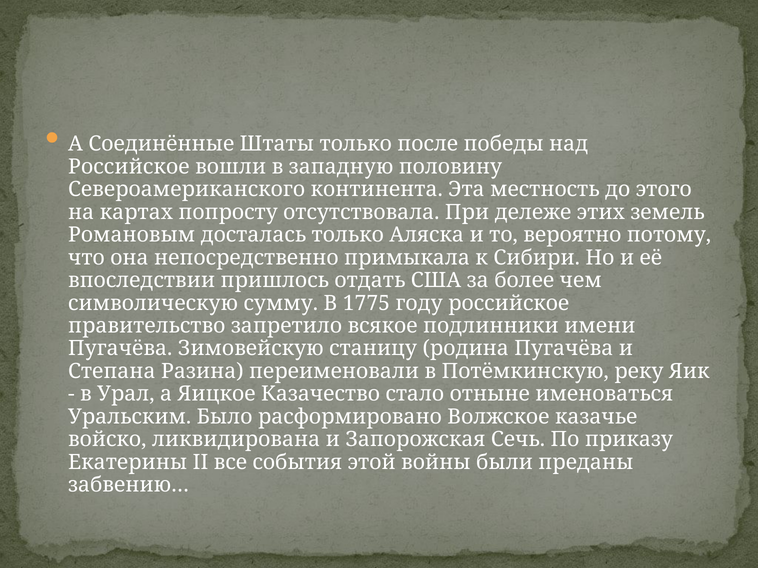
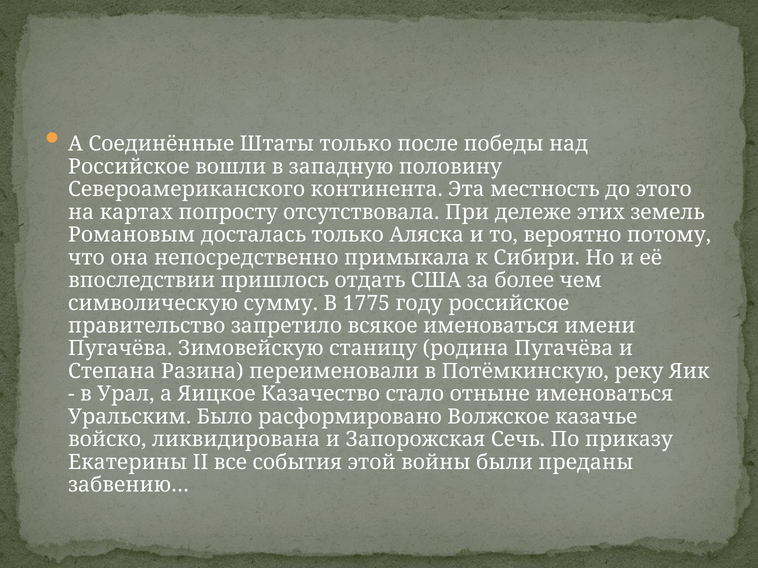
всякое подлинники: подлинники -> именоваться
